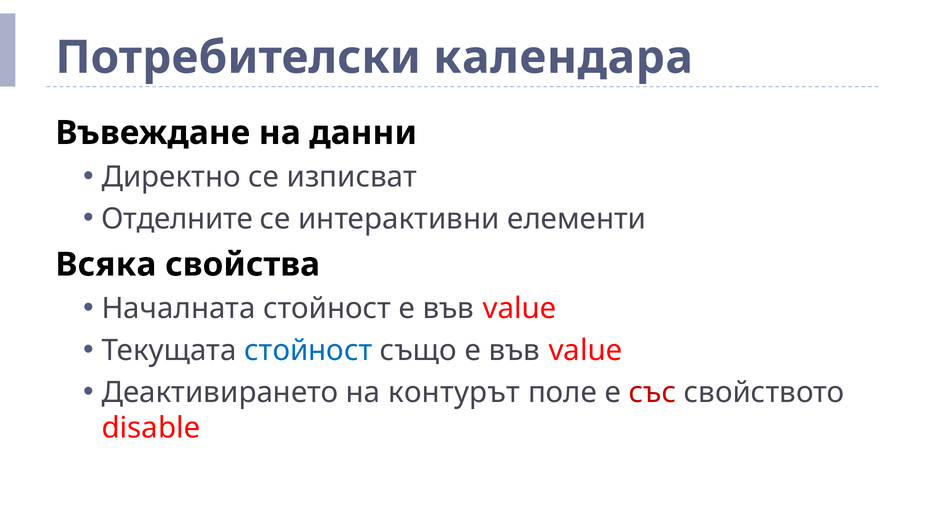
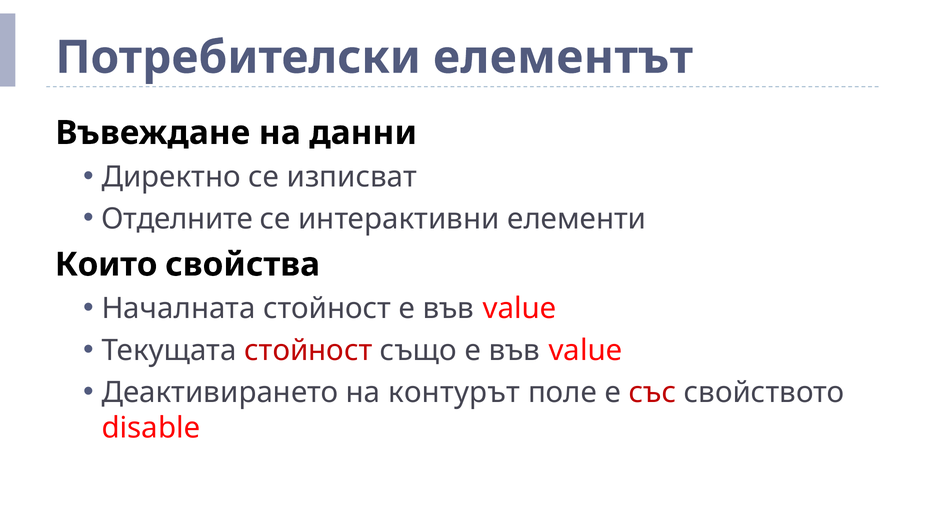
календара: календара -> елементът
Всяка: Всяка -> Които
стойност at (308, 351) colour: blue -> red
